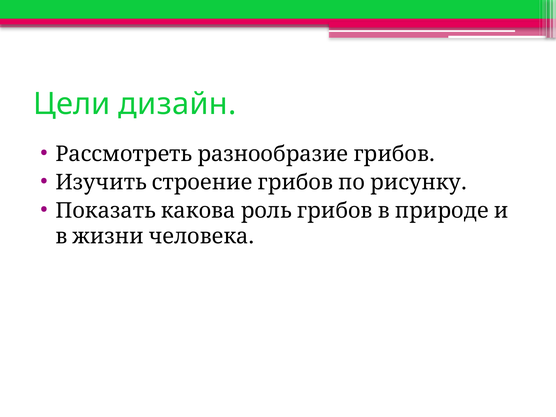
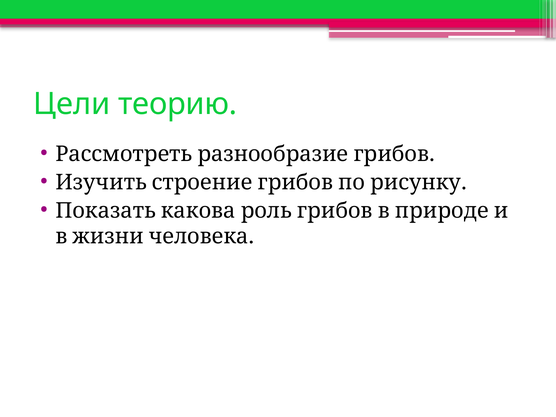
дизайн: дизайн -> теорию
